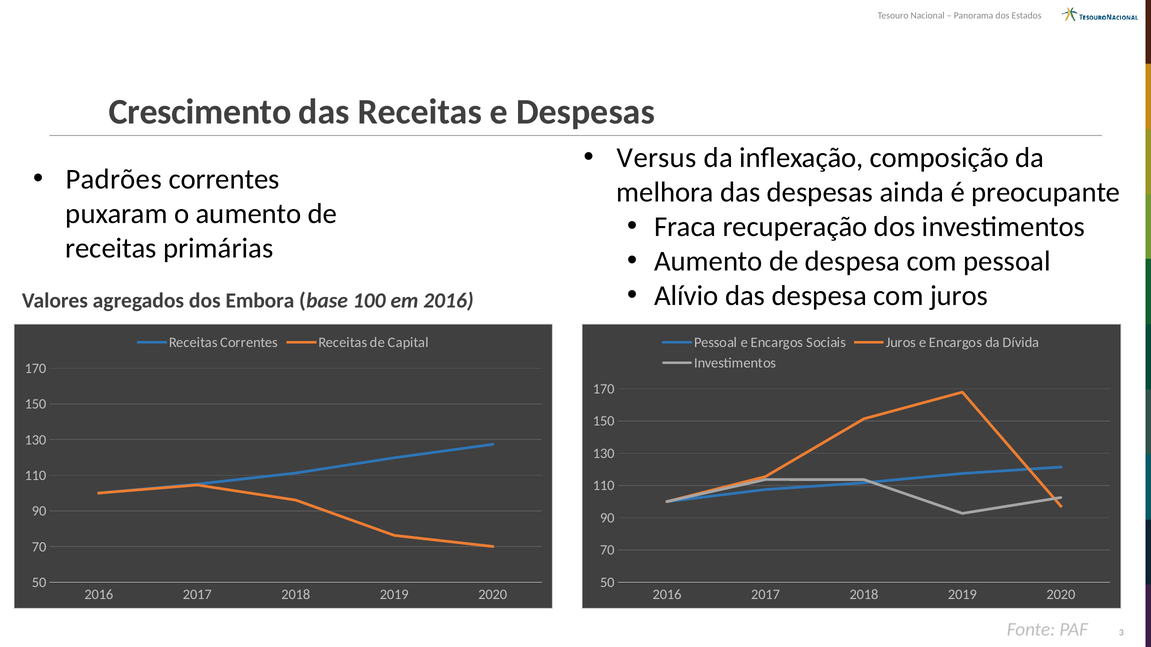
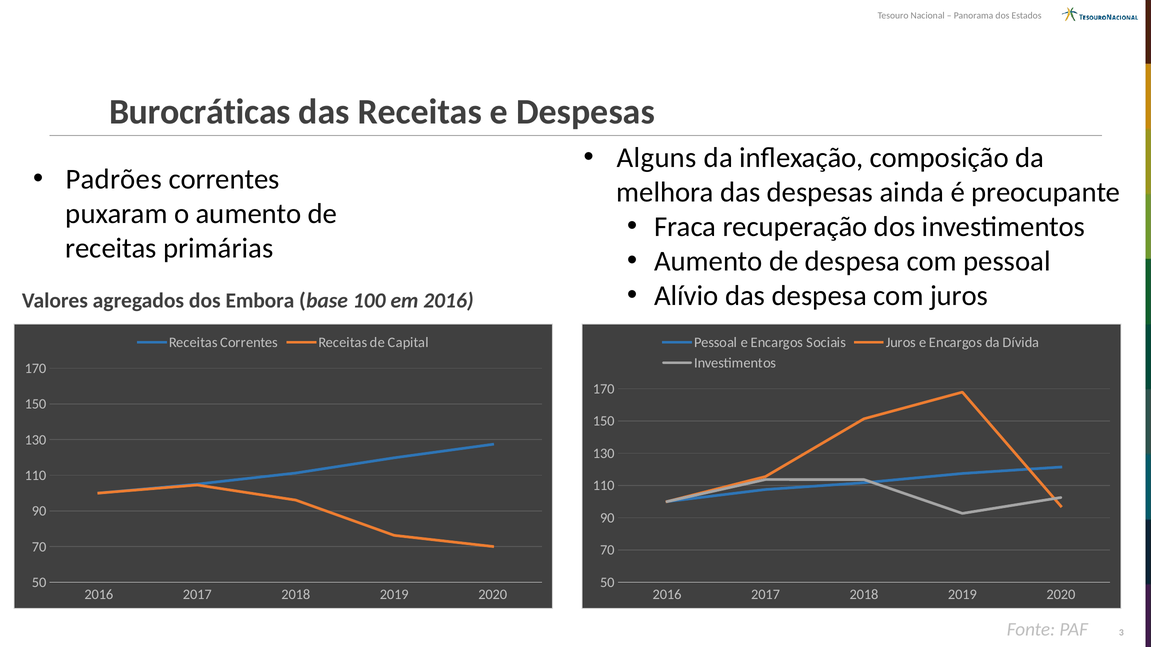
Crescimento: Crescimento -> Burocráticas
Versus: Versus -> Alguns
